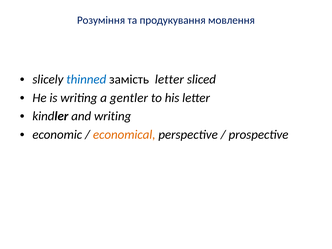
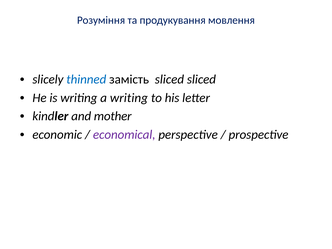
замість letter: letter -> sliced
a gentler: gentler -> writing
and writing: writing -> mother
economical colour: orange -> purple
